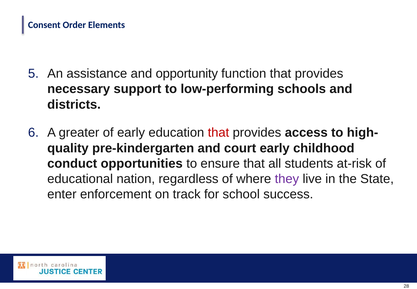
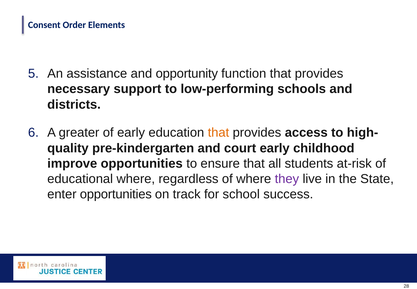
that at (218, 133) colour: red -> orange
conduct: conduct -> improve
educational nation: nation -> where
enter enforcement: enforcement -> opportunities
